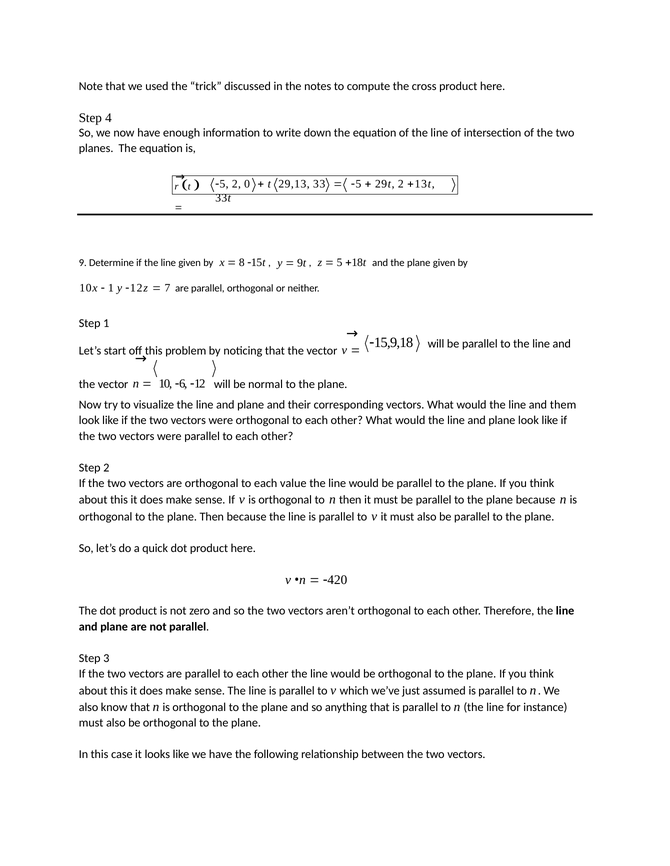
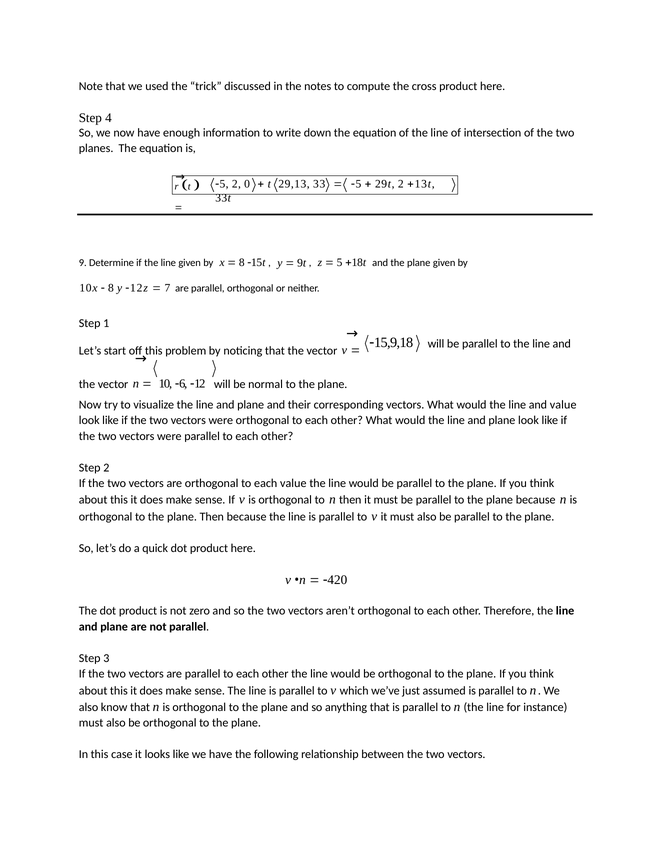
1 at (111, 289): 1 -> 8
and them: them -> value
